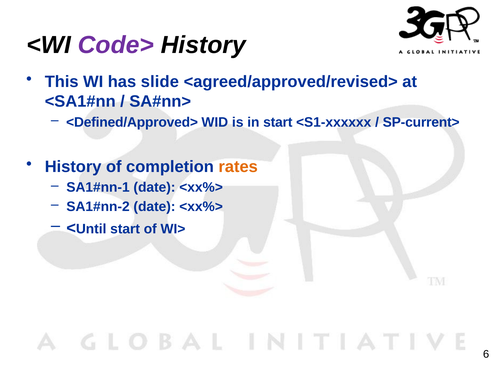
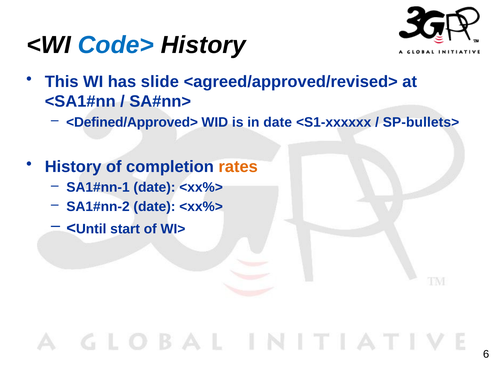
Code> colour: purple -> blue
in start: start -> date
SP-current>: SP-current> -> SP-bullets>
